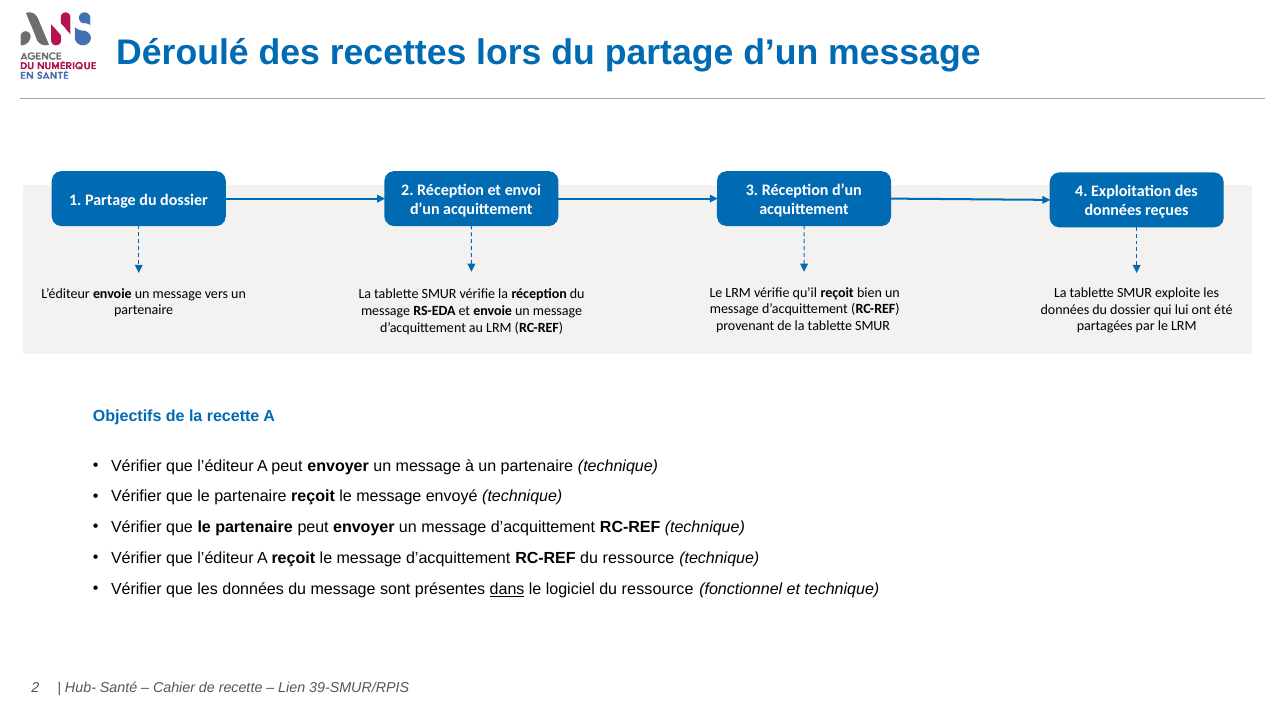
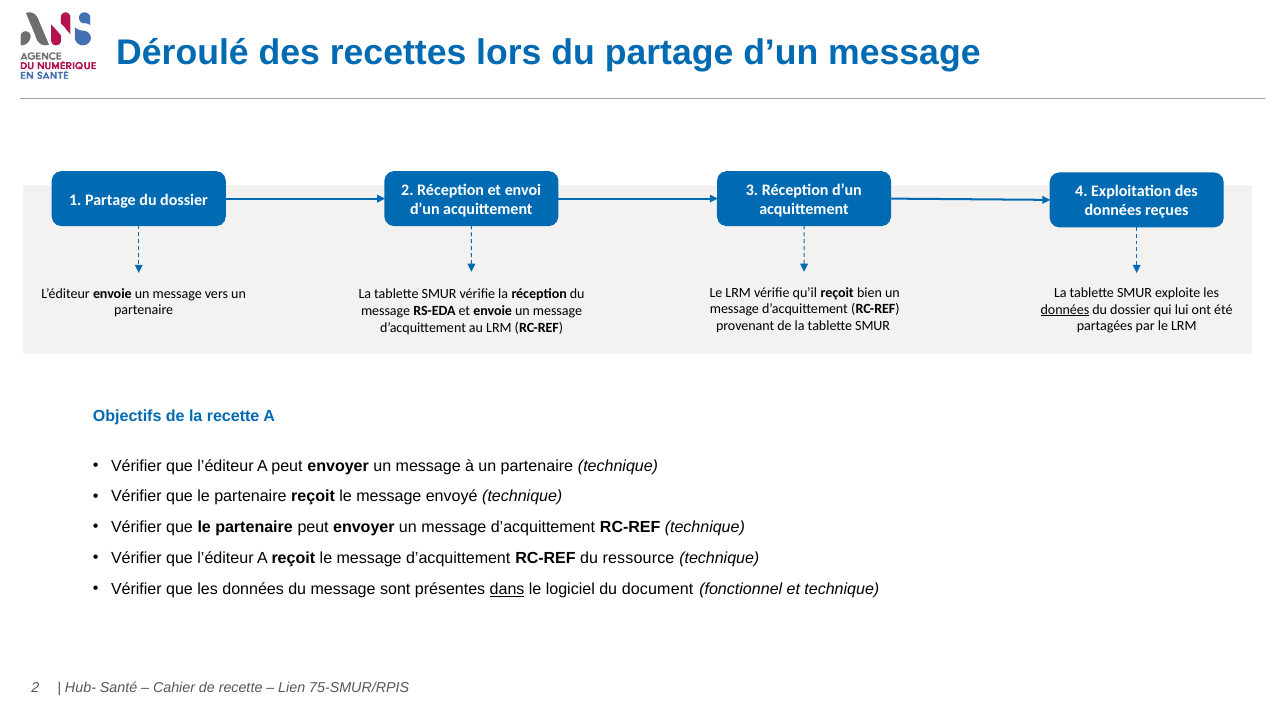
données at (1065, 309) underline: none -> present
logiciel du ressource: ressource -> document
39-SMUR/RPIS: 39-SMUR/RPIS -> 75-SMUR/RPIS
